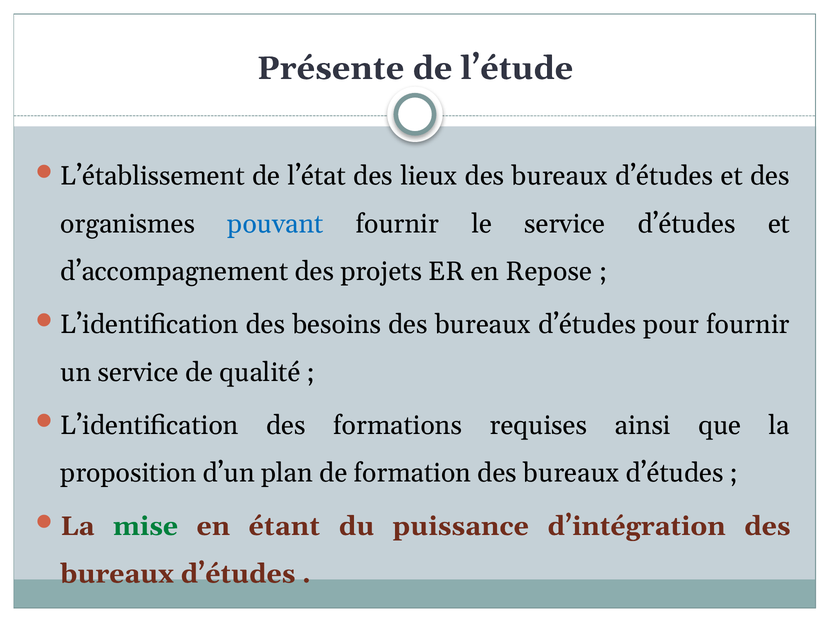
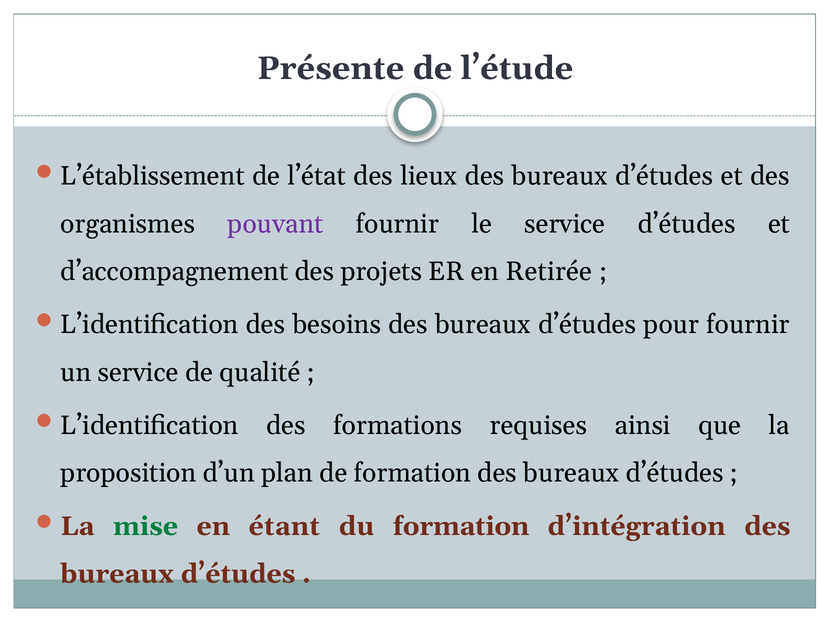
pouvant colour: blue -> purple
Repose: Repose -> Retirée
du puissance: puissance -> formation
